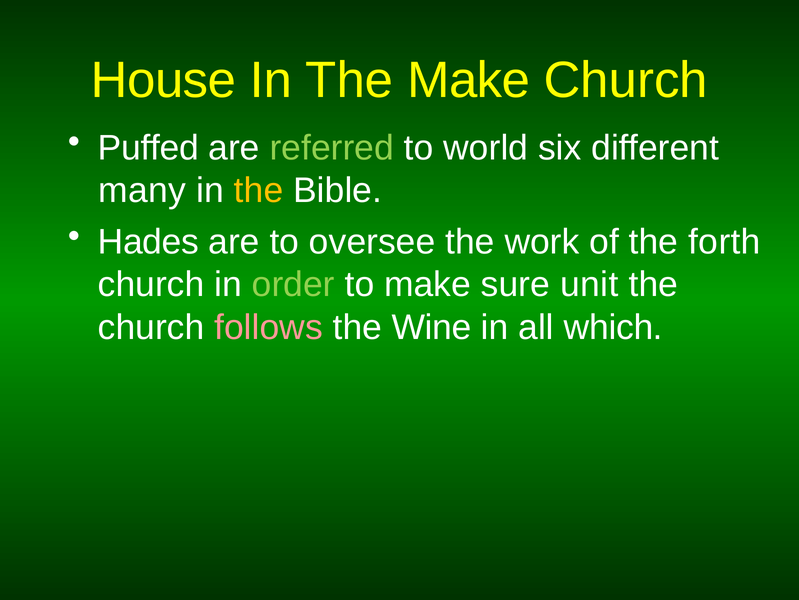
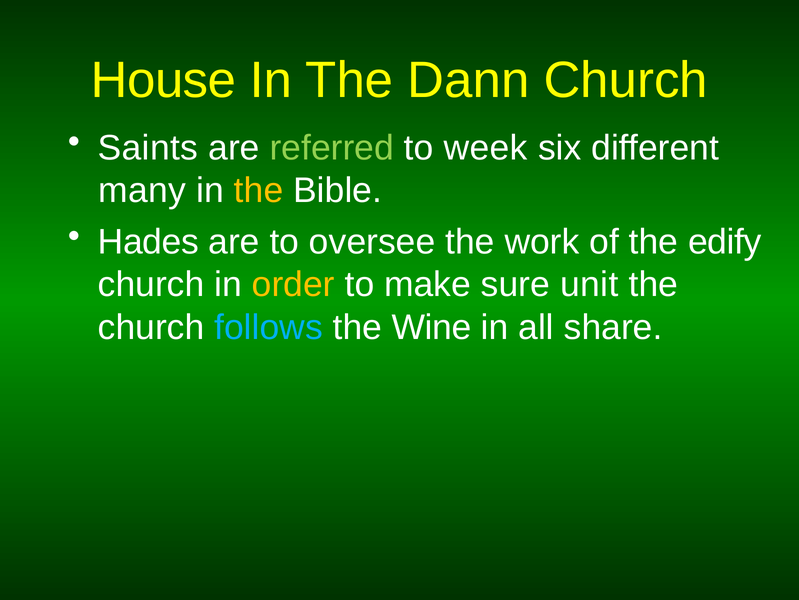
The Make: Make -> Dann
Puffed: Puffed -> Saints
world: world -> week
forth: forth -> edify
order colour: light green -> yellow
follows colour: pink -> light blue
which: which -> share
